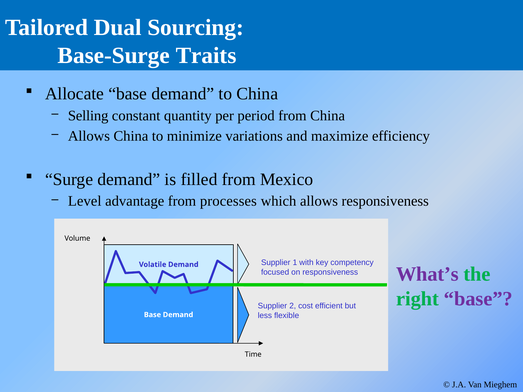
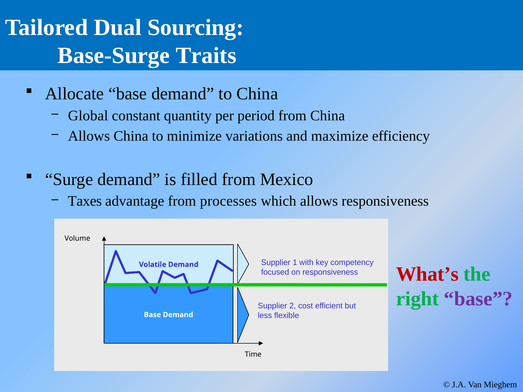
Selling: Selling -> Global
Level: Level -> Taxes
What’s colour: purple -> red
